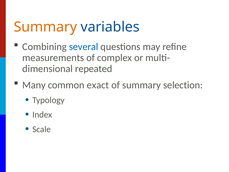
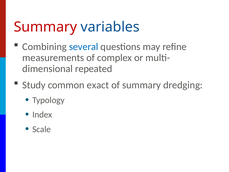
Summary at (45, 27) colour: orange -> red
Many: Many -> Study
selection: selection -> dredging
